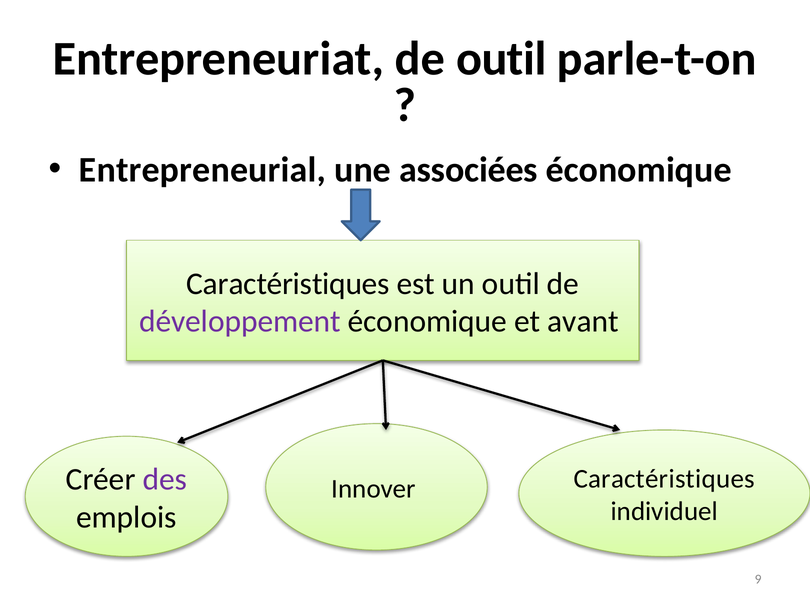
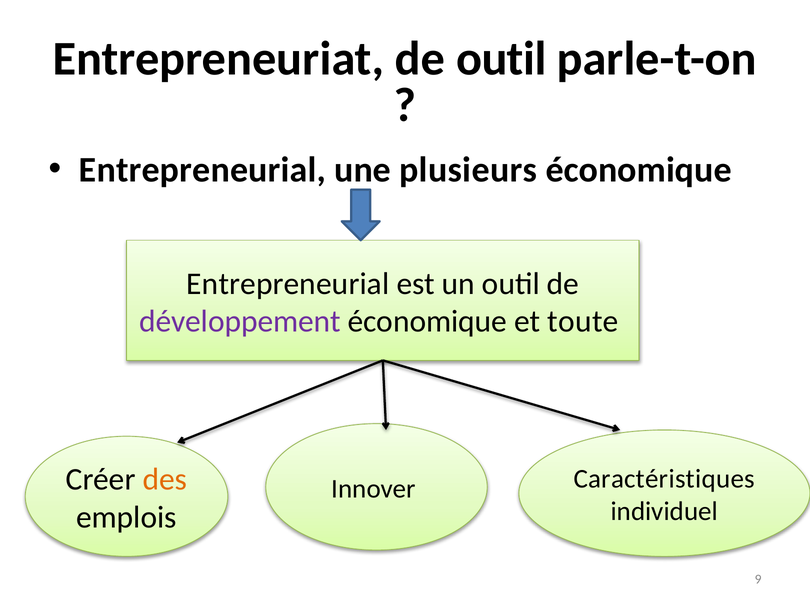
associées: associées -> plusieurs
Caractéristiques at (288, 284): Caractéristiques -> Entrepreneurial
avant: avant -> toute
des colour: purple -> orange
